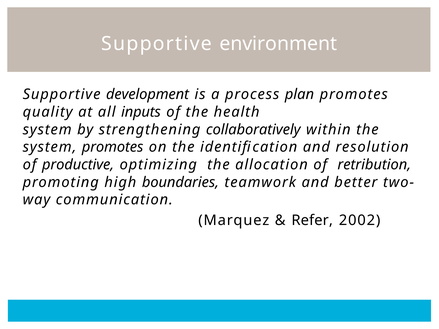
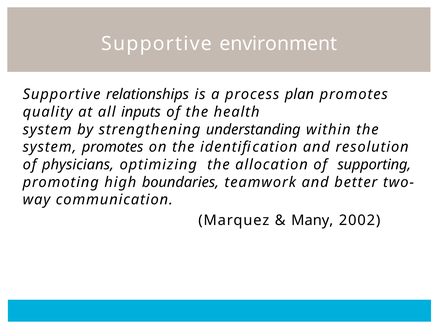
development: development -> relationships
collaboratively: collaboratively -> understanding
productive: productive -> physicians
retribution: retribution -> supporting
Refer: Refer -> Many
